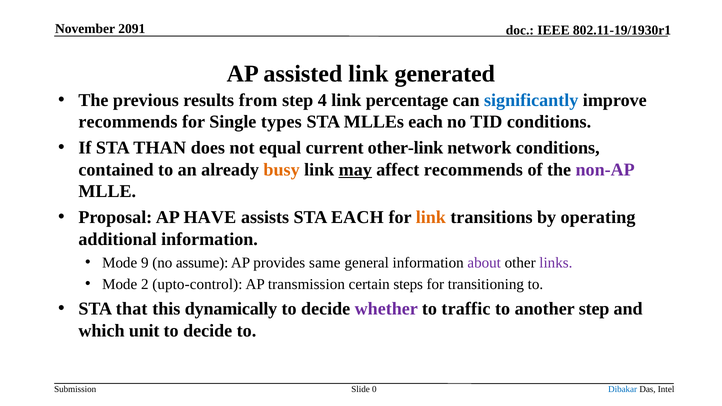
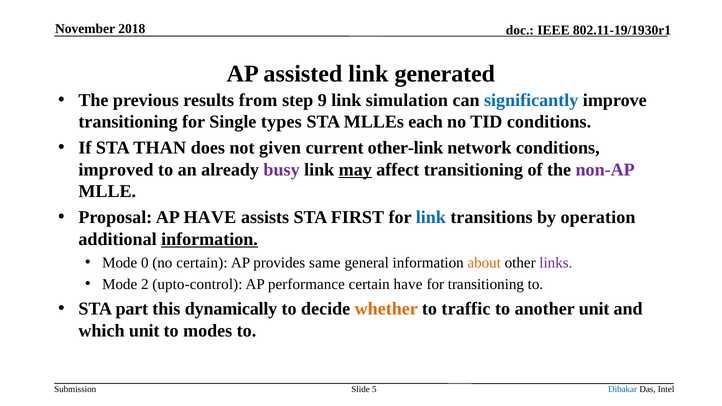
2091: 2091 -> 2018
4: 4 -> 9
percentage: percentage -> simulation
recommends at (128, 122): recommends -> transitioning
equal: equal -> given
contained: contained -> improved
busy colour: orange -> purple
affect recommends: recommends -> transitioning
STA EACH: EACH -> FIRST
link at (431, 218) colour: orange -> blue
operating: operating -> operation
information at (209, 239) underline: none -> present
9: 9 -> 0
no assume: assume -> certain
about colour: purple -> orange
transmission: transmission -> performance
certain steps: steps -> have
that: that -> part
whether colour: purple -> orange
another step: step -> unit
decide at (208, 331): decide -> modes
0: 0 -> 5
